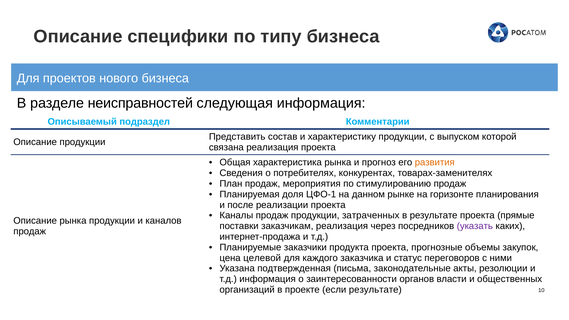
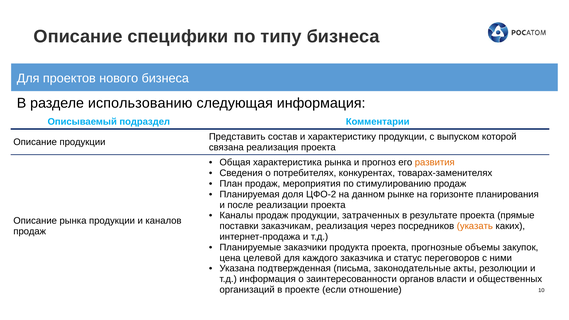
неисправностей: неисправностей -> использованию
ЦФО-1: ЦФО-1 -> ЦФО-2
указать colour: purple -> orange
если результате: результате -> отношение
